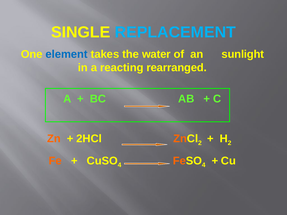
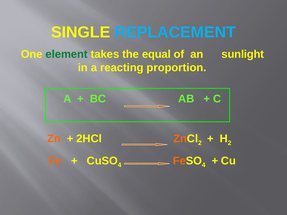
element colour: blue -> green
water: water -> equal
rearranged: rearranged -> proportion
